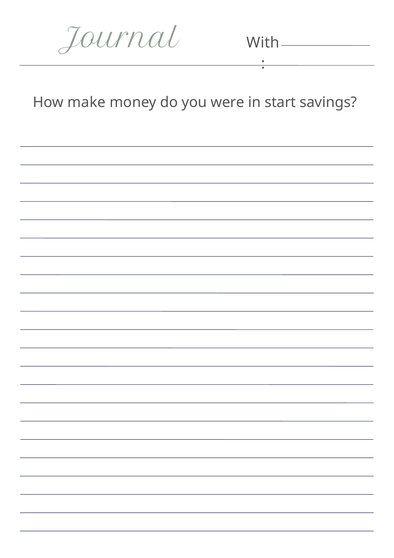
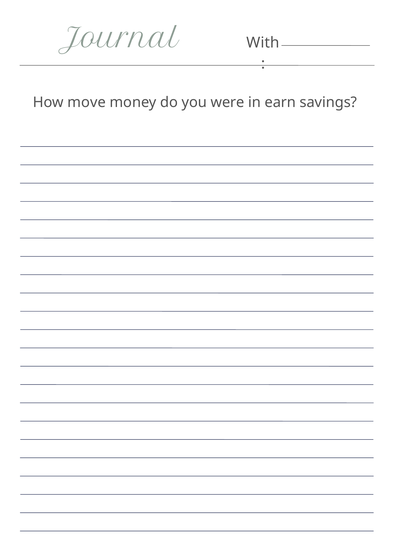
make: make -> move
start: start -> earn
